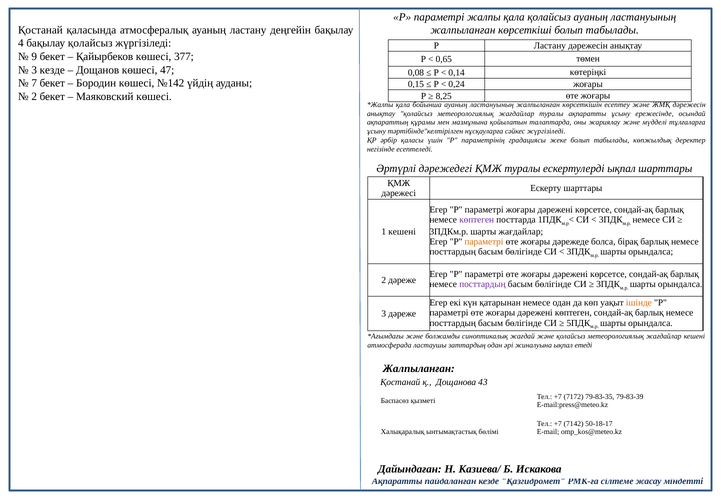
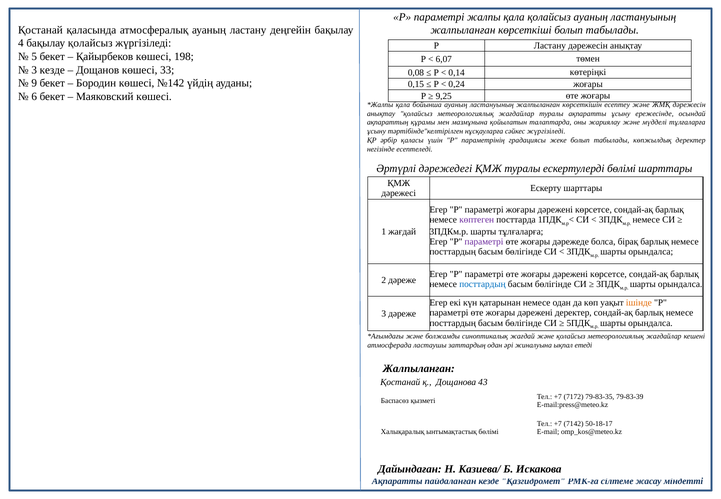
9: 9 -> 5
377: 377 -> 198
0,65: 0,65 -> 6,07
47: 47 -> 33
7: 7 -> 9
2 at (34, 97): 2 -> 6
8,25: 8,25 -> 9,25
ескертулерді ықпал: ықпал -> бөлімі
1 кешені: кешені -> жағдай
шарты жағдайлар: жағдайлар -> тұлғаларға
параметрі at (484, 242) colour: orange -> purple
посттардың at (482, 284) colour: purple -> blue
дәрежені көптеген: көптеген -> деректер
